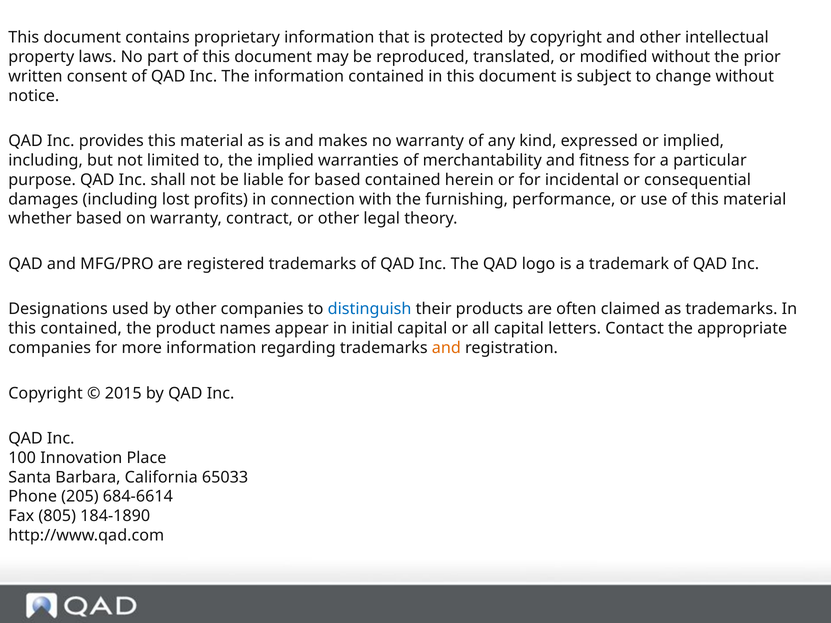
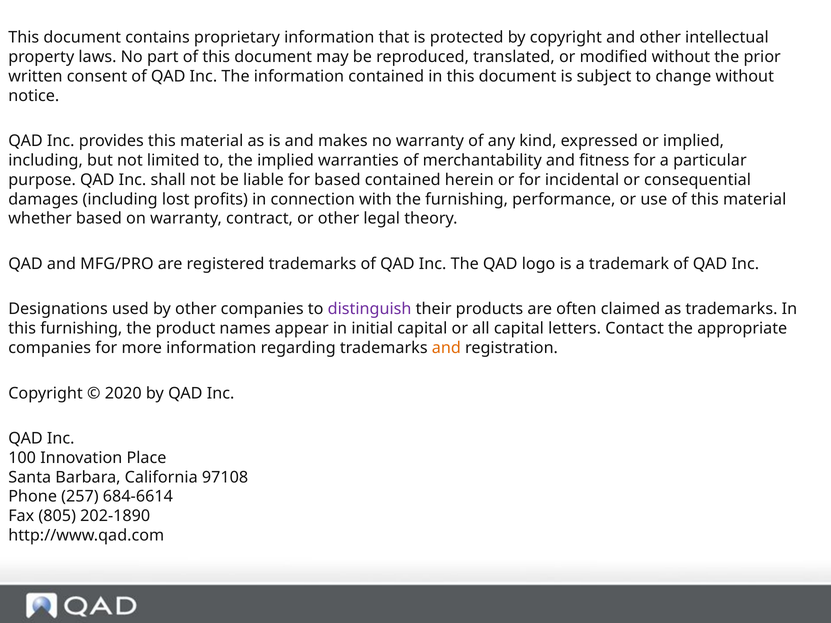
distinguish colour: blue -> purple
this contained: contained -> furnishing
2015: 2015 -> 2020
65033: 65033 -> 97108
205: 205 -> 257
184-1890: 184-1890 -> 202-1890
